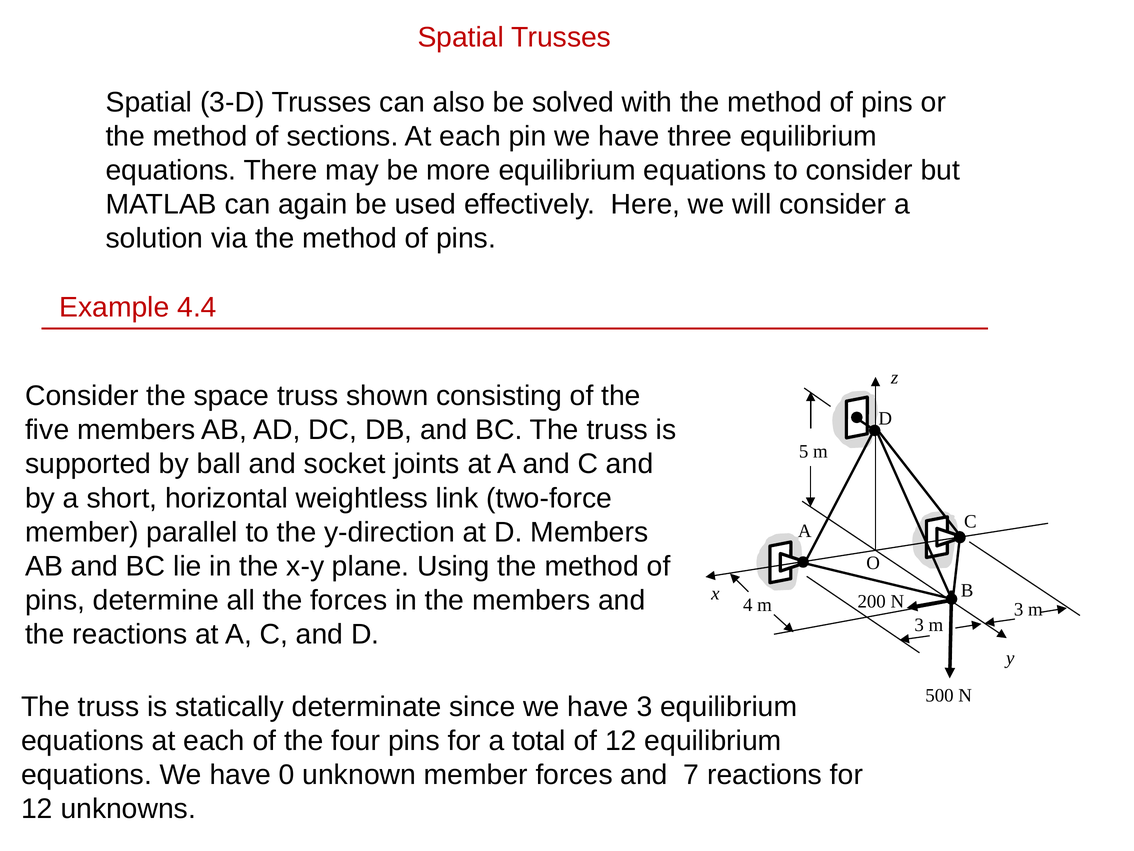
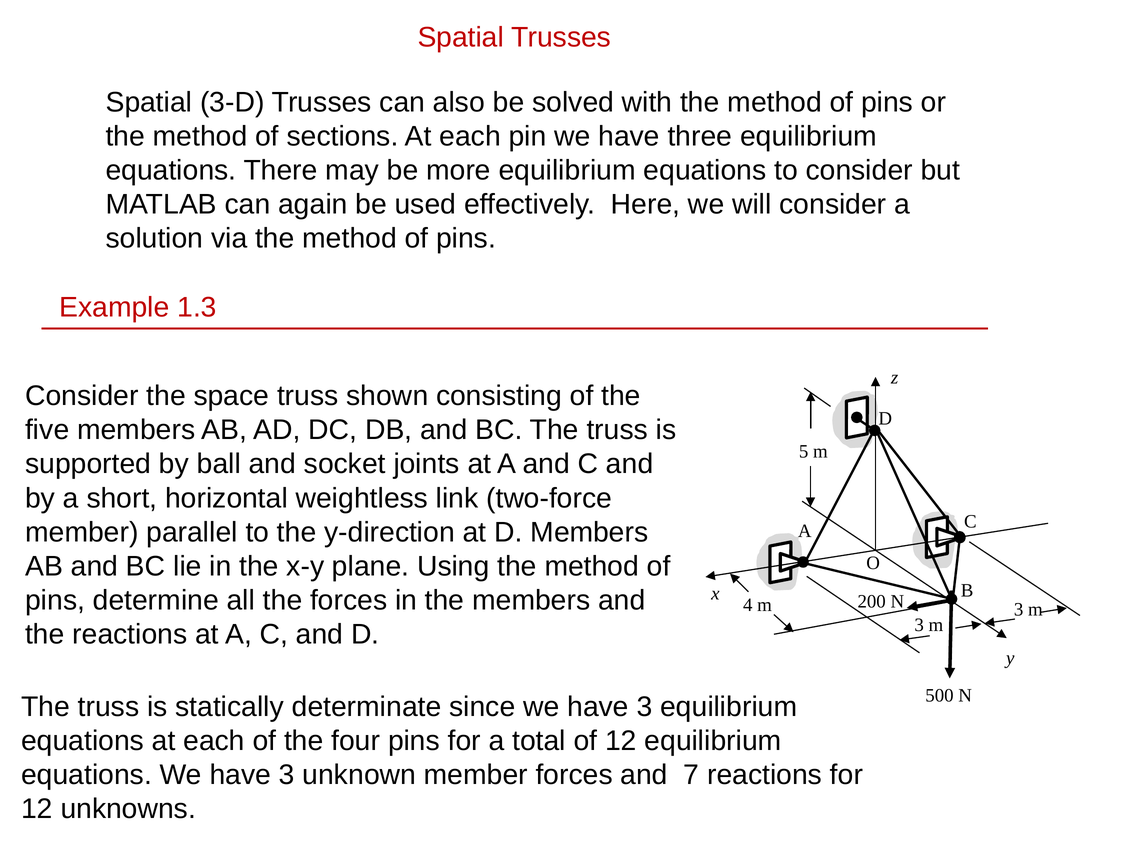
4.4: 4.4 -> 1.3
equations We have 0: 0 -> 3
